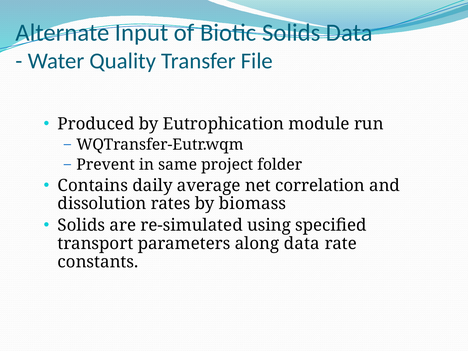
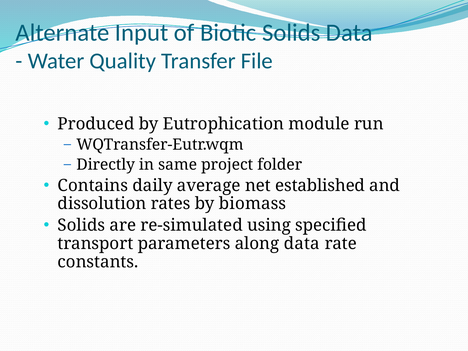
Prevent: Prevent -> Directly
correlation: correlation -> established
